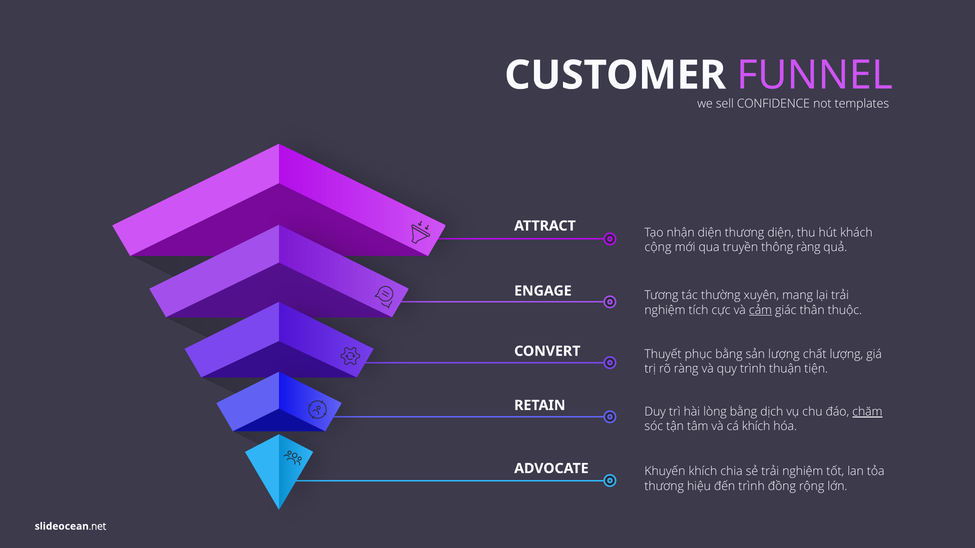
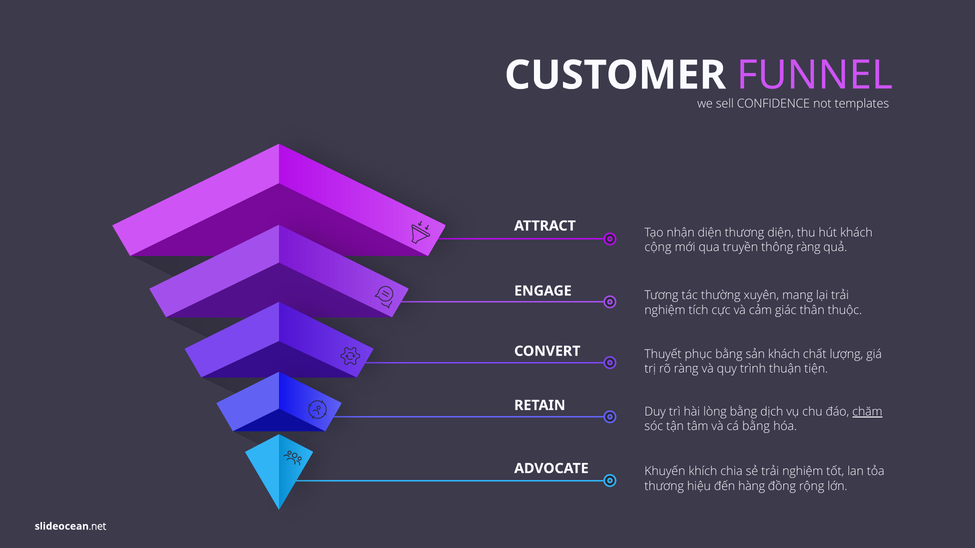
cảm underline: present -> none
sản lượng: lượng -> khách
cá khích: khích -> bằng
đến trình: trình -> hàng
